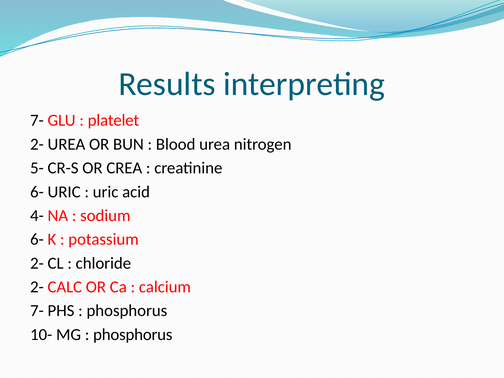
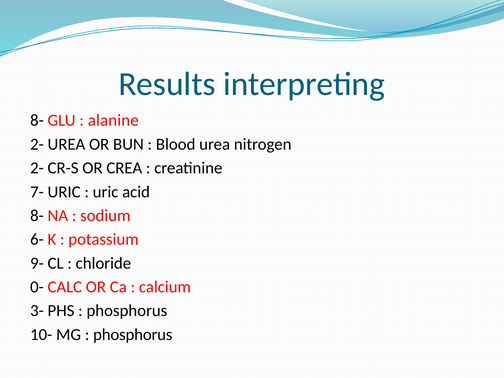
7- at (37, 120): 7- -> 8-
platelet: platelet -> alanine
5- at (37, 168): 5- -> 2-
6- at (37, 192): 6- -> 7-
4- at (37, 216): 4- -> 8-
2- at (37, 263): 2- -> 9-
2- at (37, 287): 2- -> 0-
7- at (37, 311): 7- -> 3-
